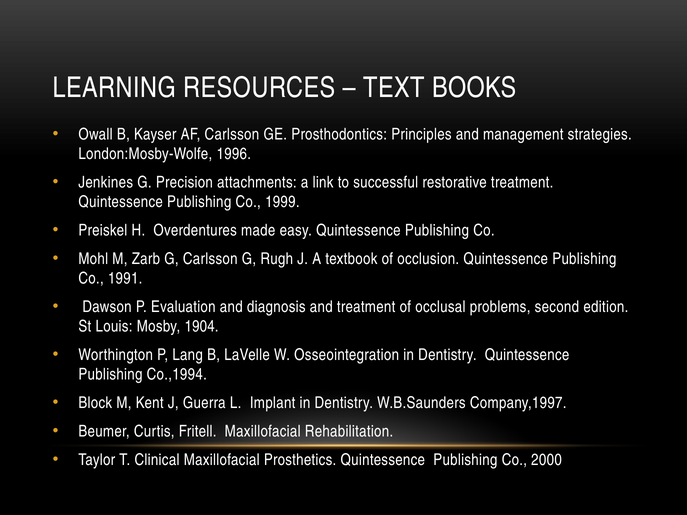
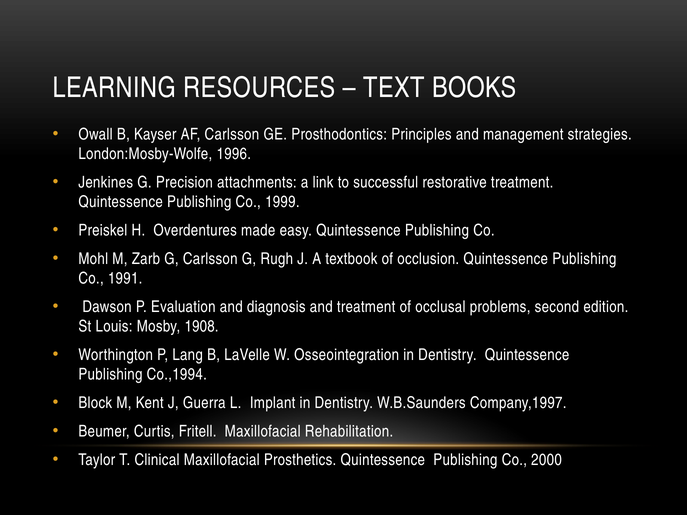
1904: 1904 -> 1908
